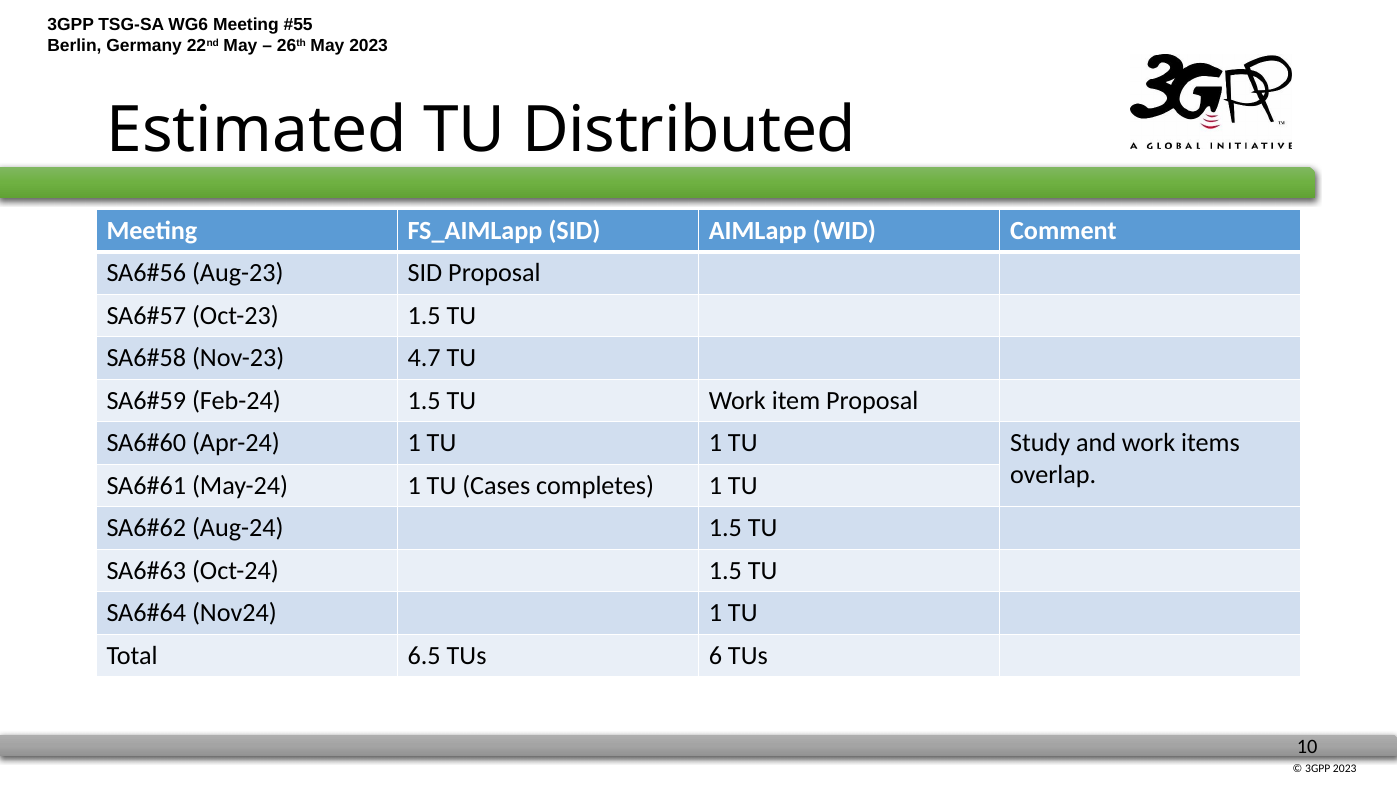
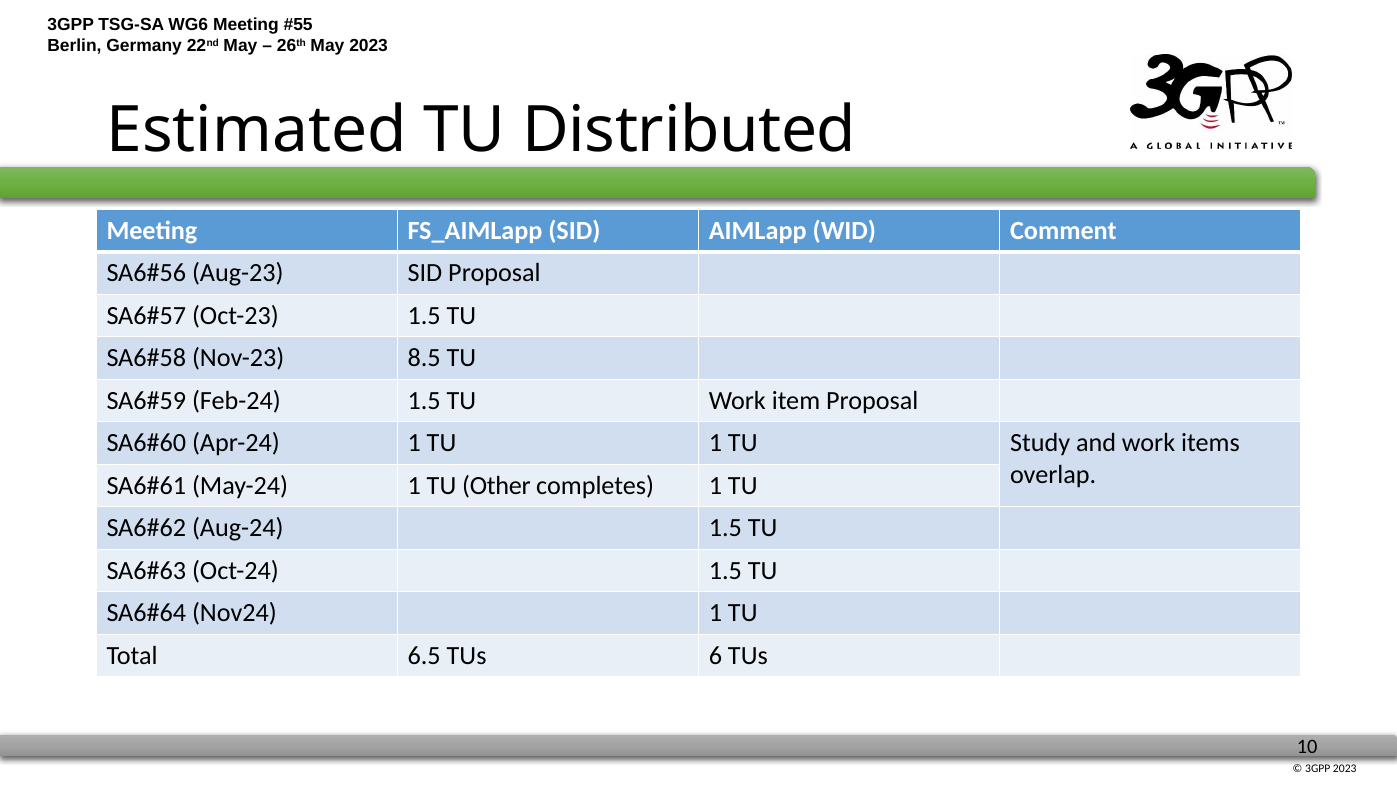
4.7: 4.7 -> 8.5
Cases: Cases -> Other
